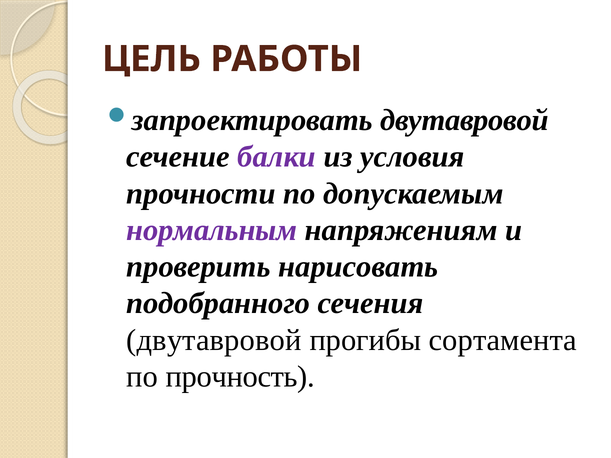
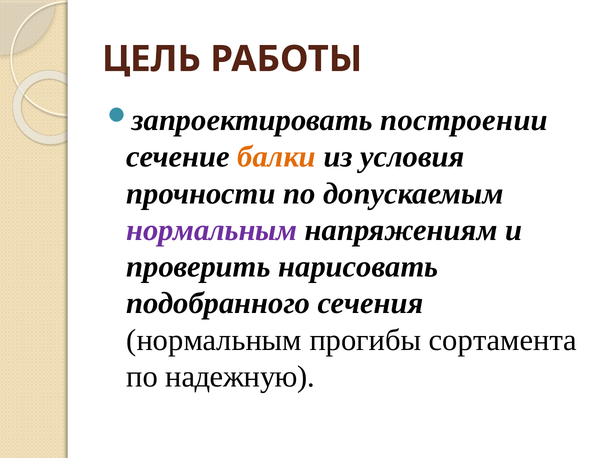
двутавровой at (464, 120): двутавровой -> построении
балки colour: purple -> orange
двутавровой at (214, 340): двутавровой -> нормальным
прочность: прочность -> надежную
